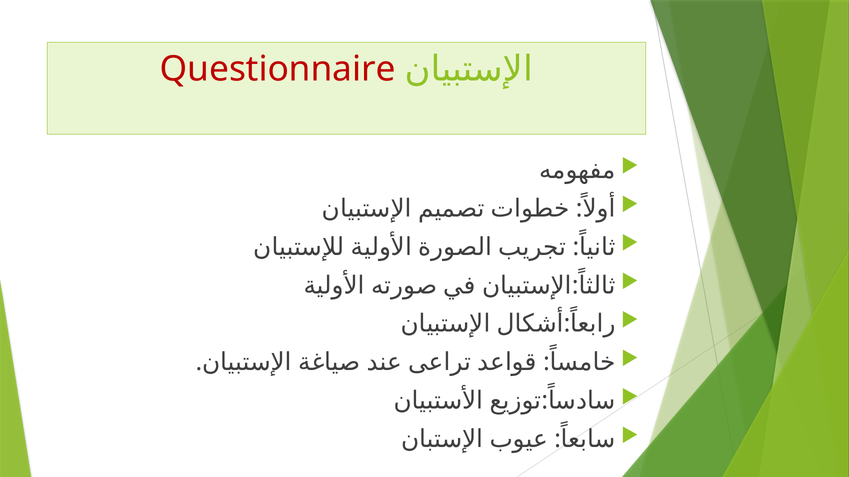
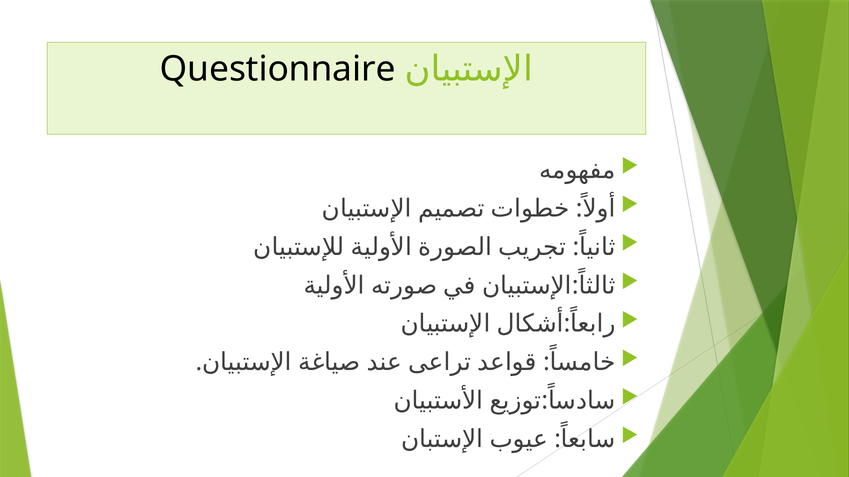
Questionnaire colour: red -> black
